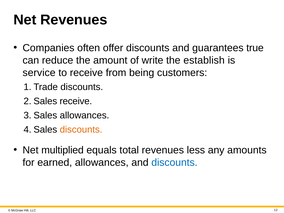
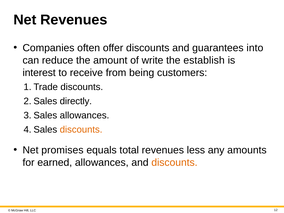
true: true -> into
service: service -> interest
receive at (76, 101): receive -> directly
multiplied: multiplied -> promises
discounts at (174, 162) colour: blue -> orange
